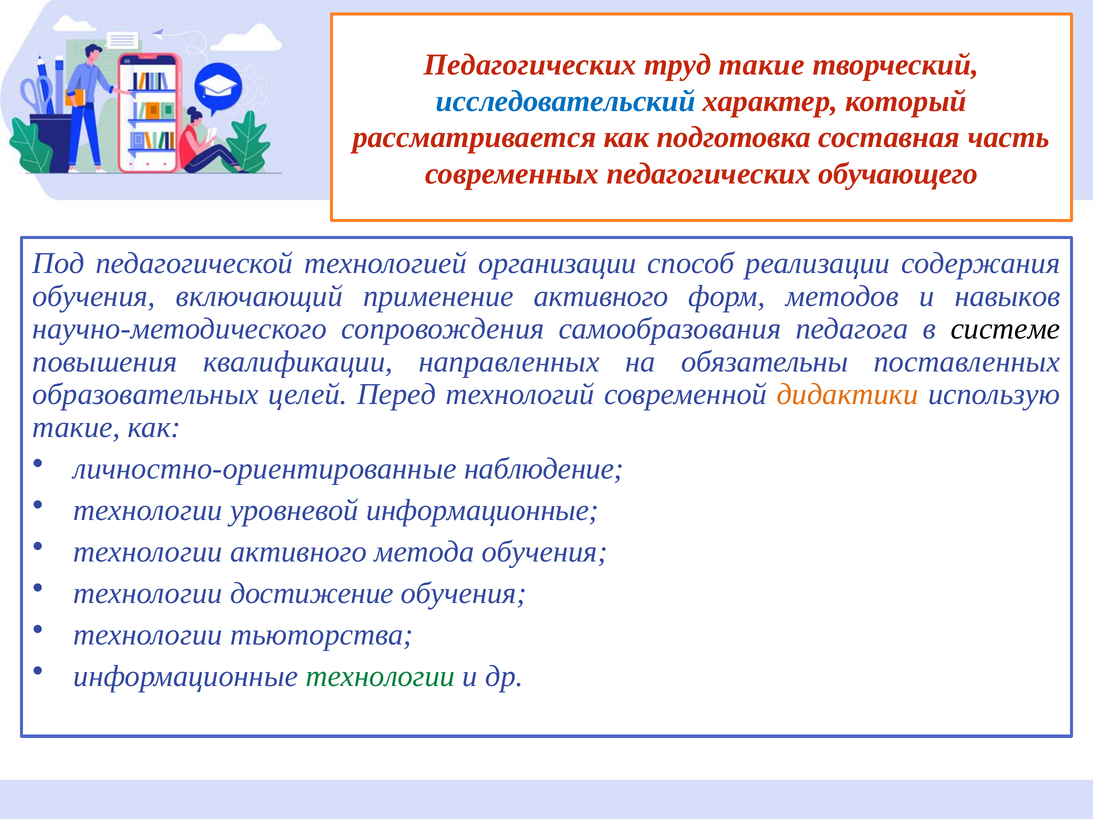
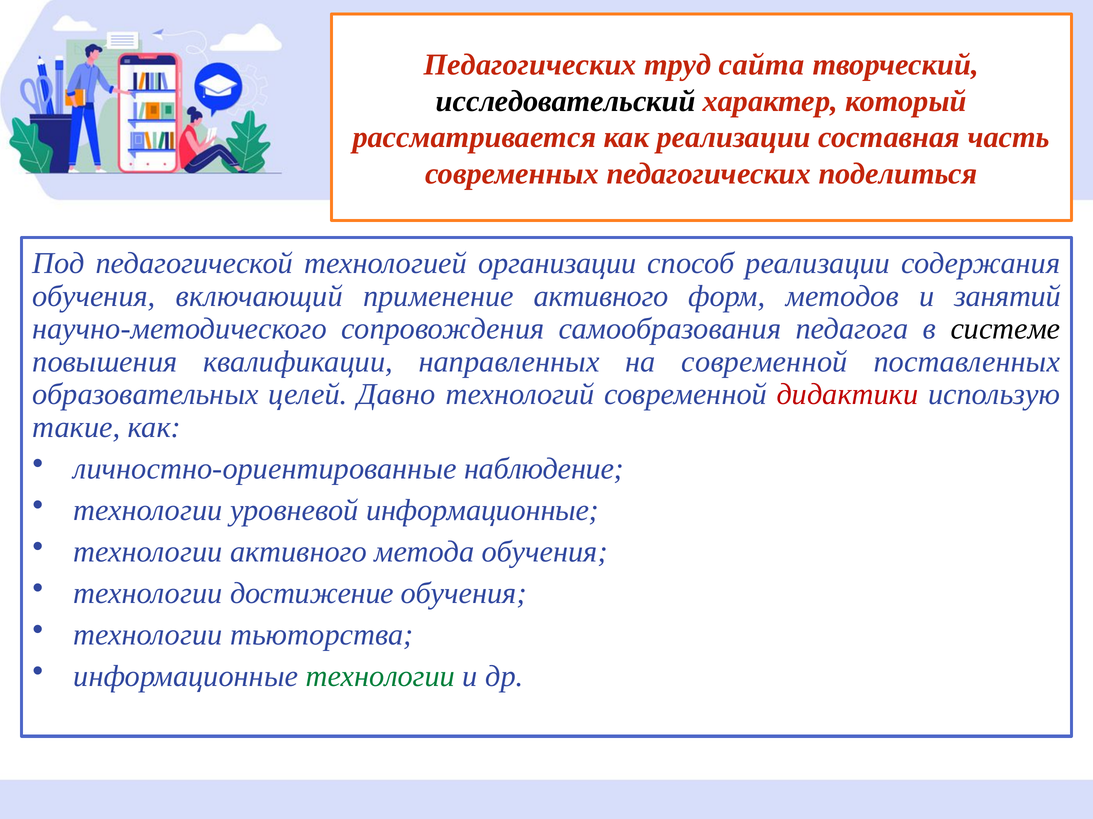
труд такие: такие -> сайта
исследовательский colour: blue -> black
как подготовка: подготовка -> реализации
обучающего: обучающего -> поделиться
навыков: навыков -> занятий
на обязательны: обязательны -> современной
Перед: Перед -> Давно
дидактики colour: orange -> red
